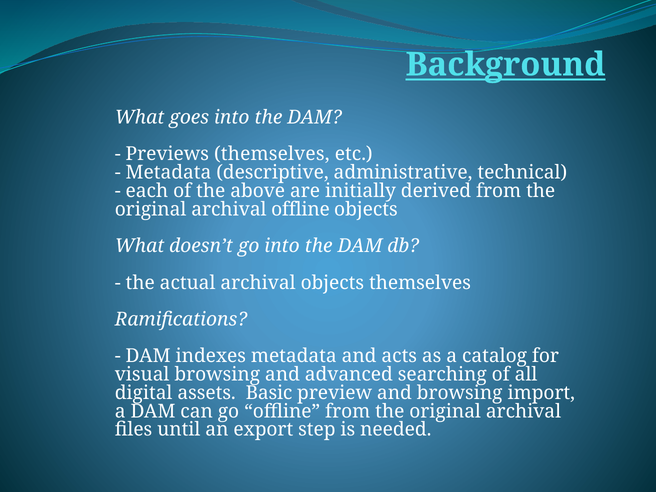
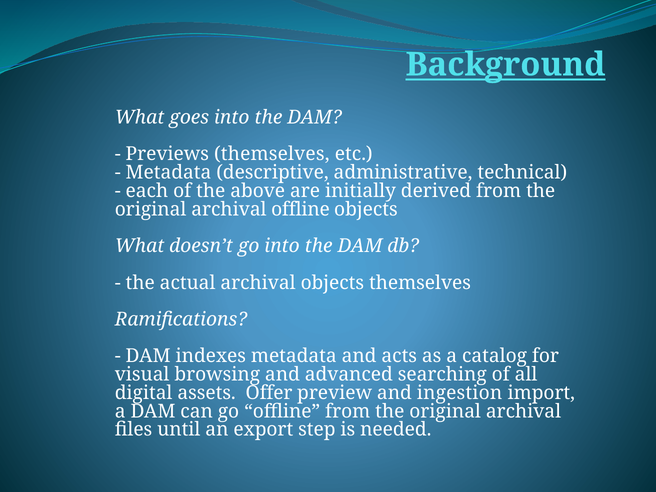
Basic: Basic -> Offer
and browsing: browsing -> ingestion
